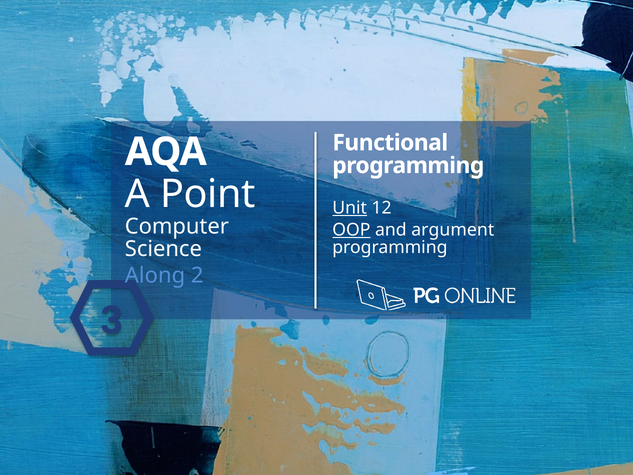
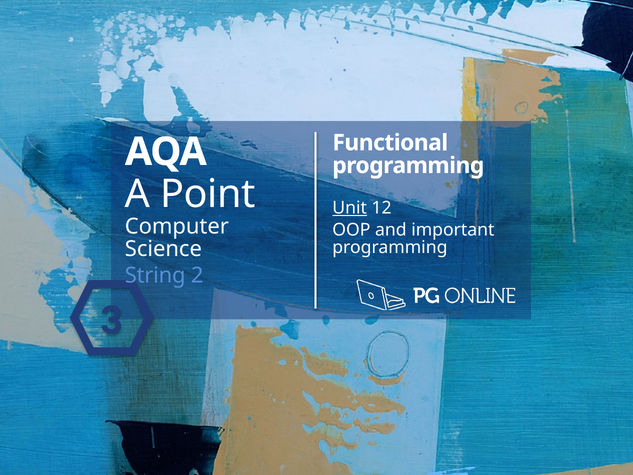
OOP underline: present -> none
argument: argument -> important
Along: Along -> String
